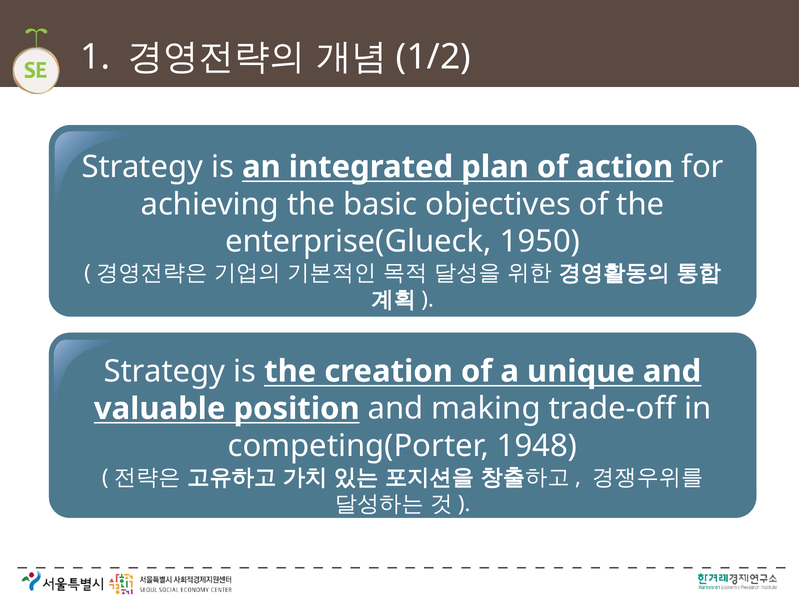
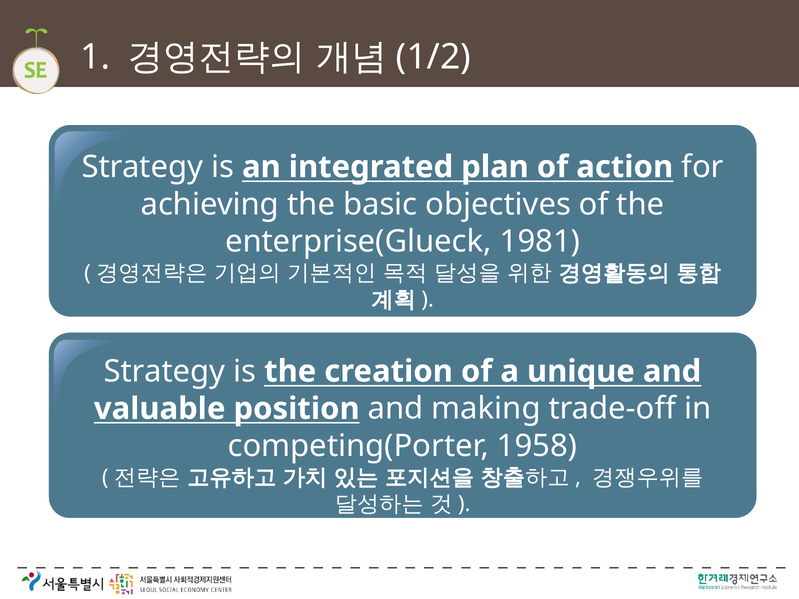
1950: 1950 -> 1981
1948: 1948 -> 1958
